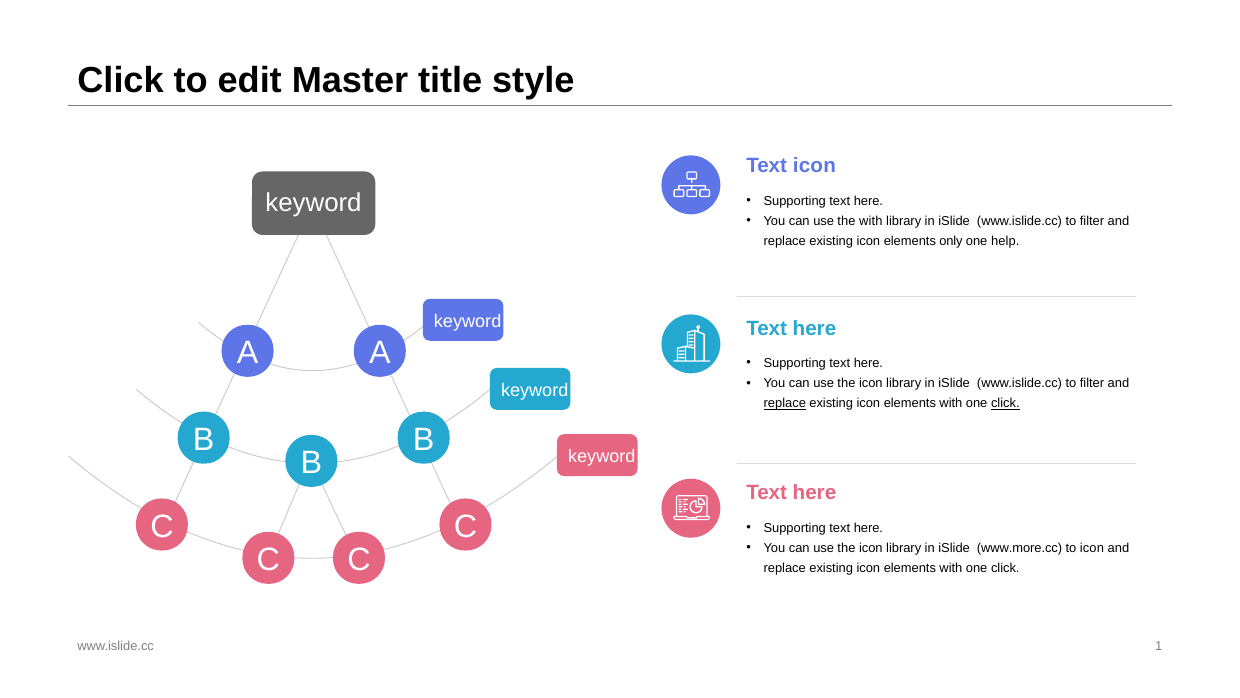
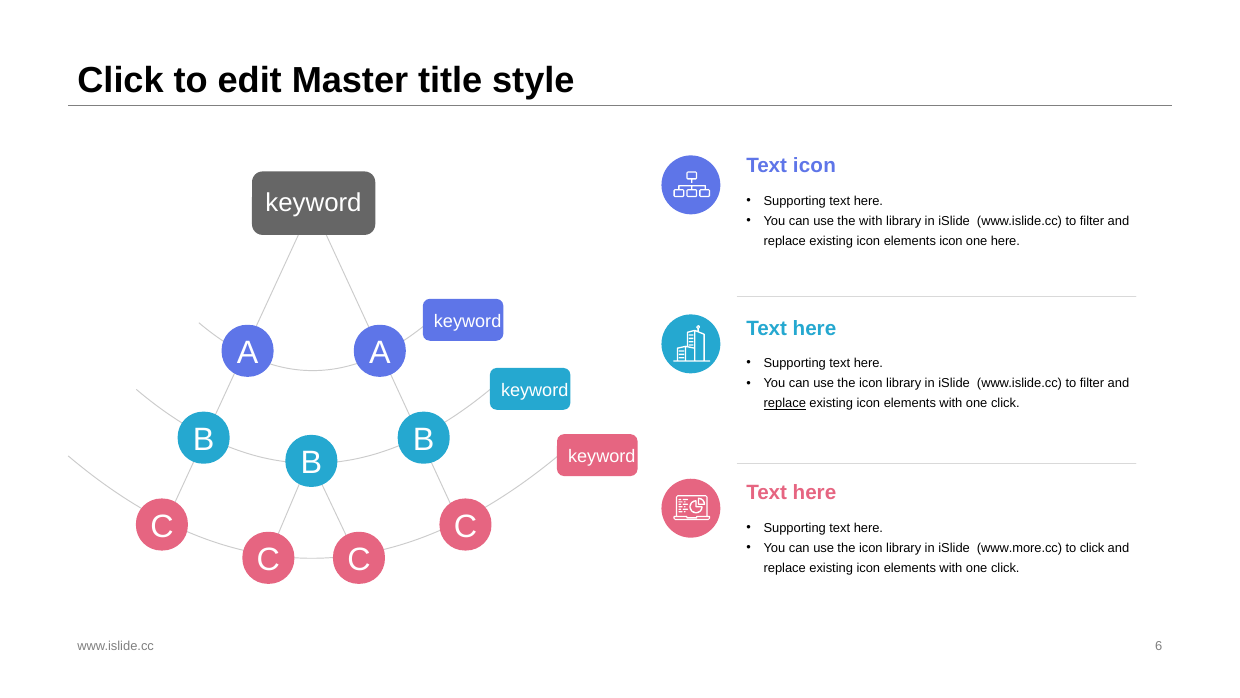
elements only: only -> icon
one help: help -> here
click at (1005, 403) underline: present -> none
to icon: icon -> click
1: 1 -> 6
